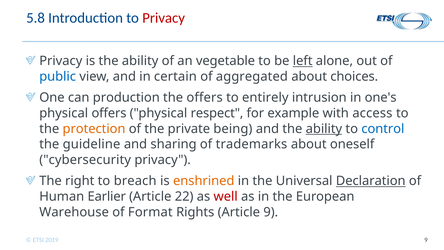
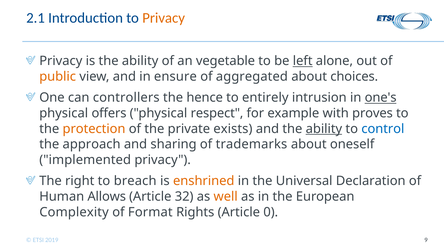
5.8: 5.8 -> 2.1
Privacy at (164, 18) colour: red -> orange
public colour: blue -> orange
certain: certain -> ensure
production: production -> controllers
the offers: offers -> hence
one's underline: none -> present
access: access -> proves
being: being -> exists
guideline: guideline -> approach
cybersecurity: cybersecurity -> implemented
Declaration underline: present -> none
Earlier: Earlier -> Allows
22: 22 -> 32
well colour: red -> orange
Warehouse: Warehouse -> Complexity
Article 9: 9 -> 0
